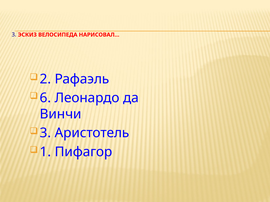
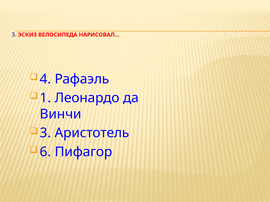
2: 2 -> 4
6: 6 -> 1
1: 1 -> 6
